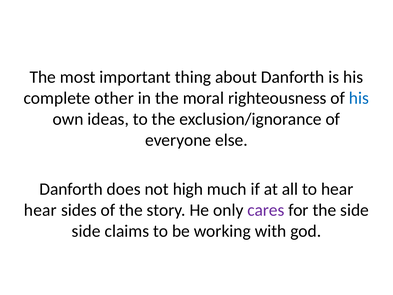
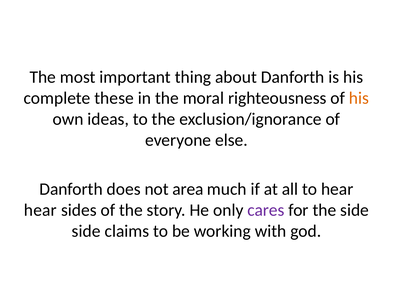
other: other -> these
his at (359, 98) colour: blue -> orange
high: high -> area
